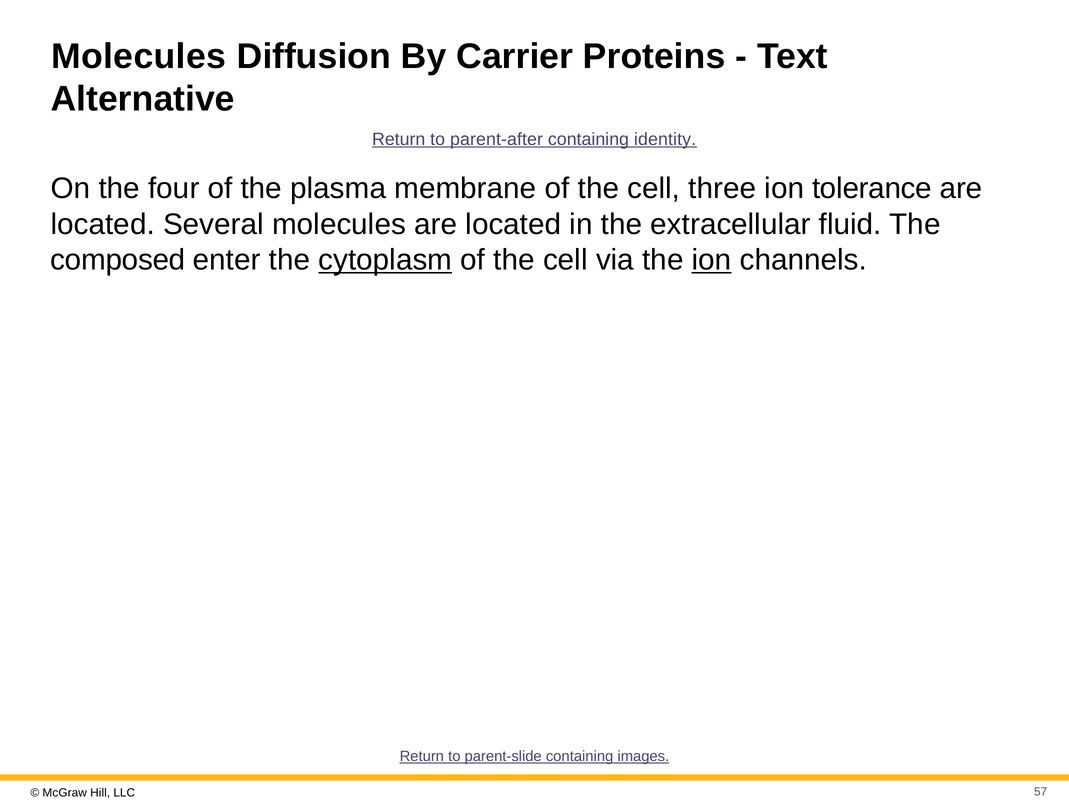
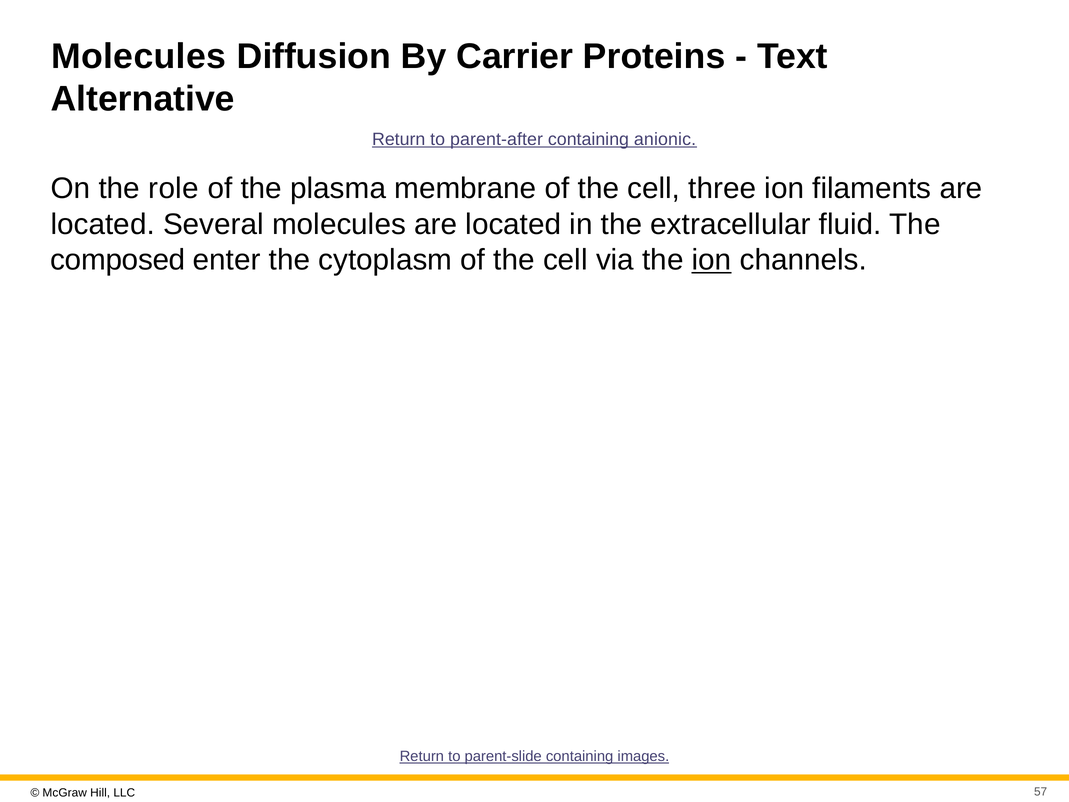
identity: identity -> anionic
four: four -> role
tolerance: tolerance -> filaments
cytoplasm underline: present -> none
